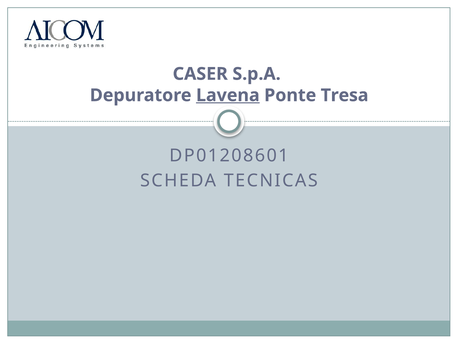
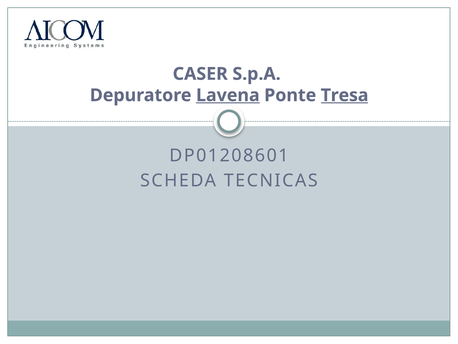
Tresa underline: none -> present
